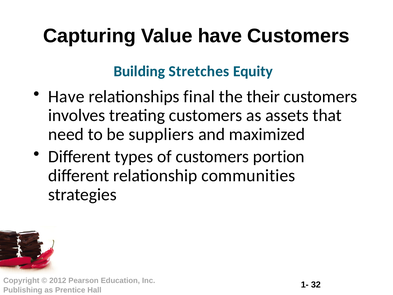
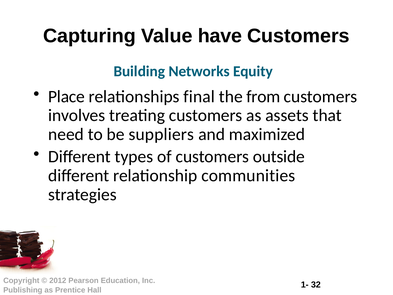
Stretches: Stretches -> Networks
Have at (66, 96): Have -> Place
their: their -> from
portion: portion -> outside
